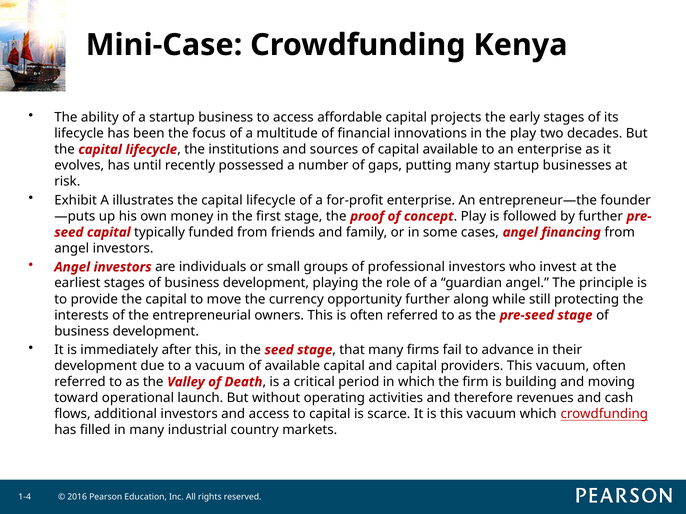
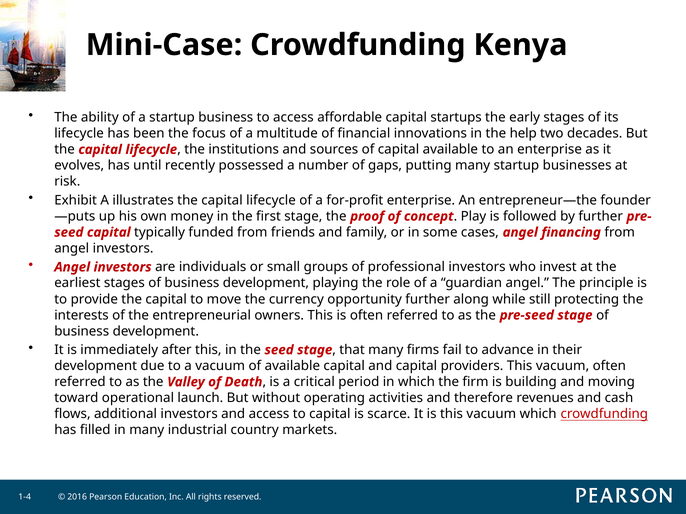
projects: projects -> startups
the play: play -> help
